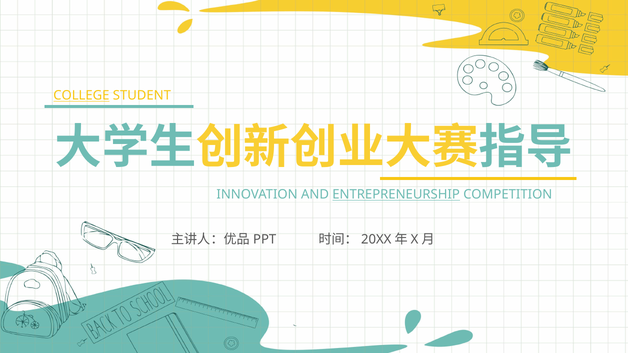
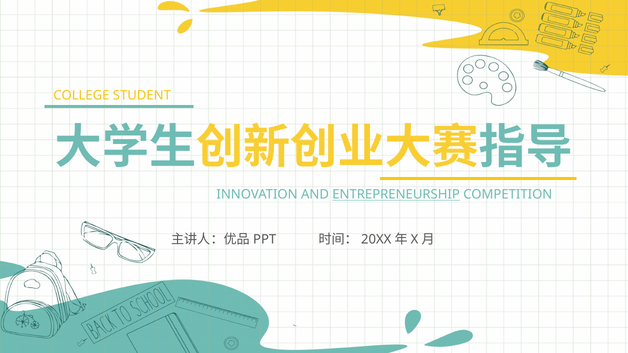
COLLEGE underline: present -> none
